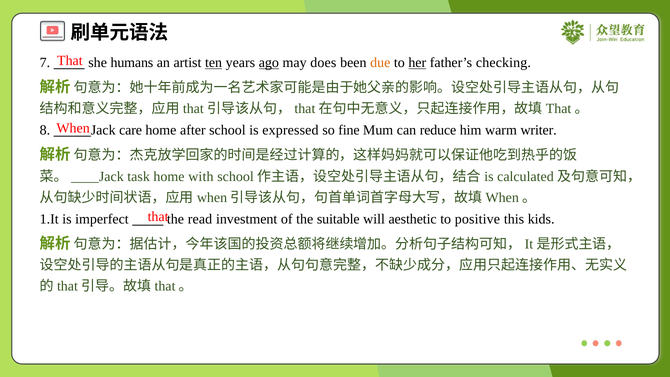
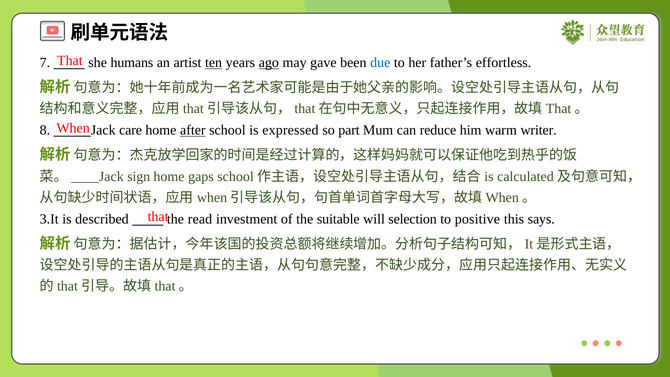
does: does -> gave
due colour: orange -> blue
her underline: present -> none
checking: checking -> effortless
after underline: none -> present
fine: fine -> part
task: task -> sign
with: with -> gaps
1.It: 1.It -> 3.It
imperfect: imperfect -> described
aesthetic: aesthetic -> selection
kids: kids -> says
